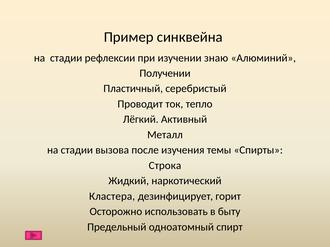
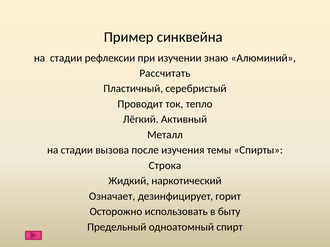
Получении: Получении -> Рассчитать
Кластера: Кластера -> Означает
